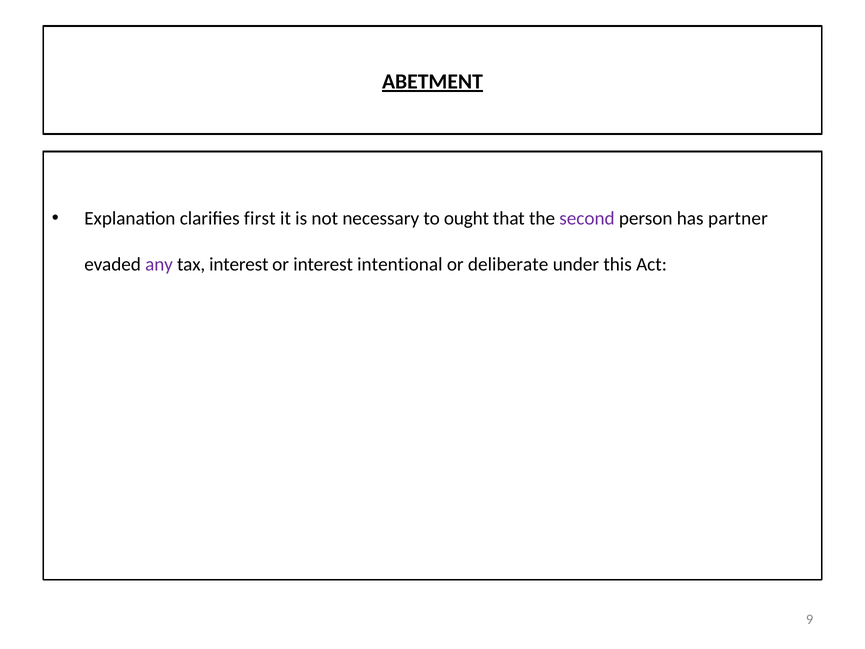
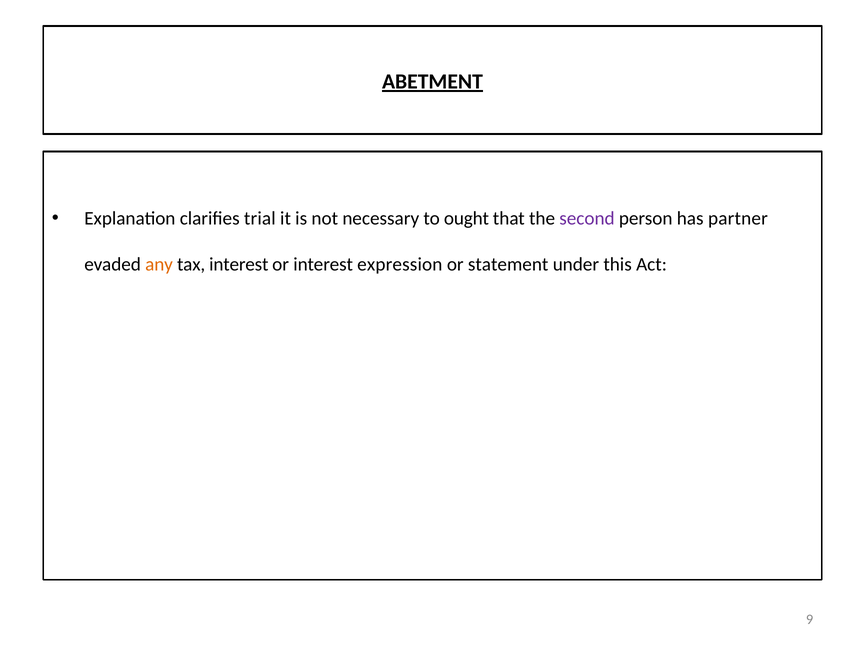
first: first -> trial
any colour: purple -> orange
intentional: intentional -> expression
deliberate: deliberate -> statement
